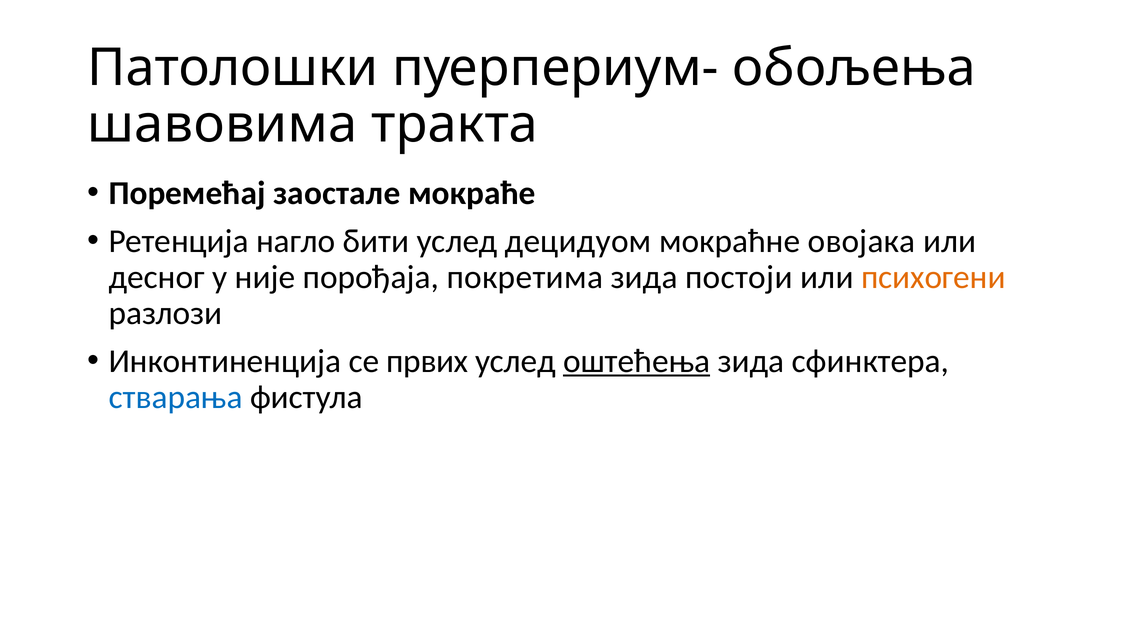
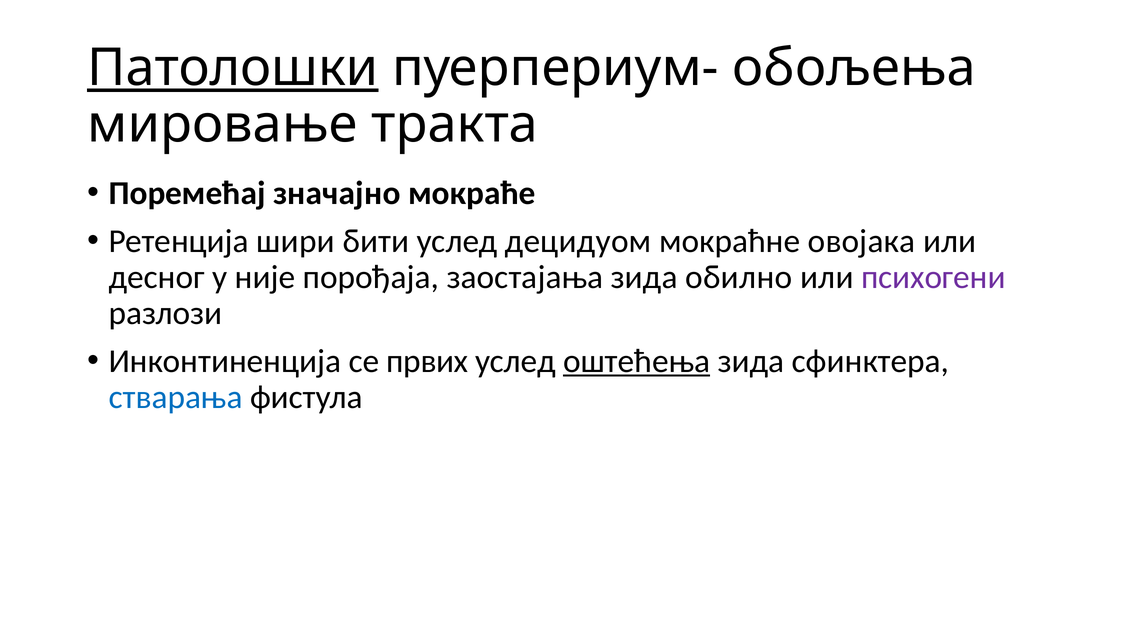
Патолошки underline: none -> present
шавовима: шавовима -> мировање
заостале: заостале -> значајно
нагло: нагло -> шири
покретима: покретима -> заостајања
постоји: постоји -> обилно
психогени colour: orange -> purple
